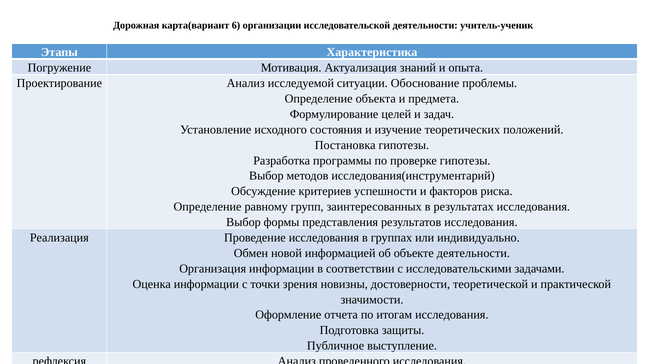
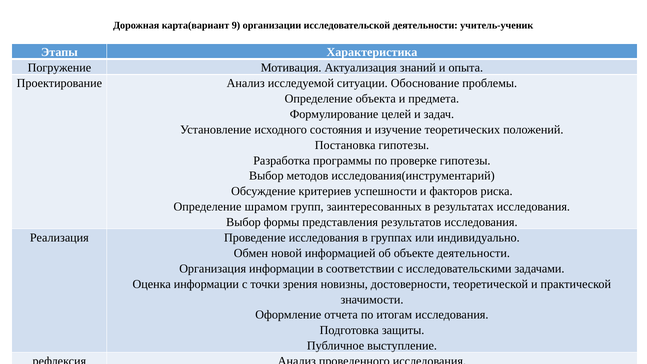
6: 6 -> 9
равному: равному -> шрамом
